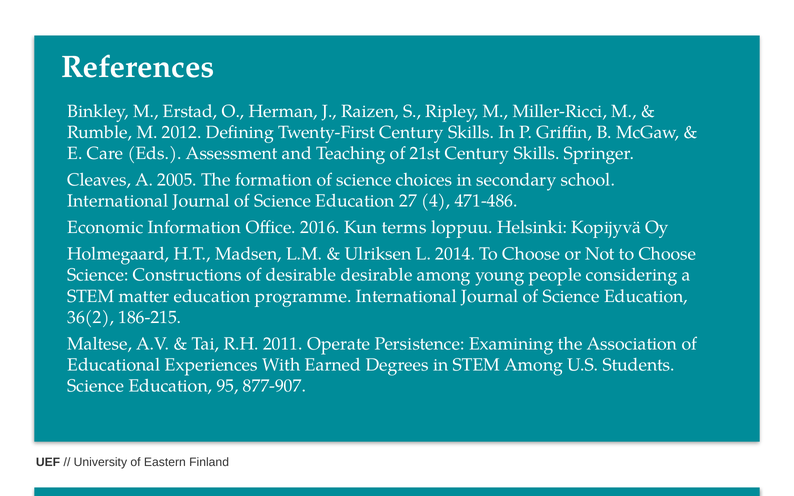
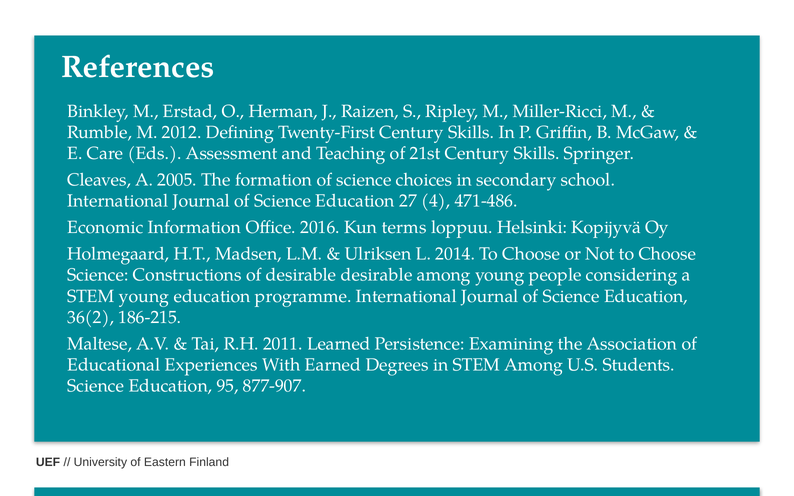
STEM matter: matter -> young
Operate: Operate -> Learned
